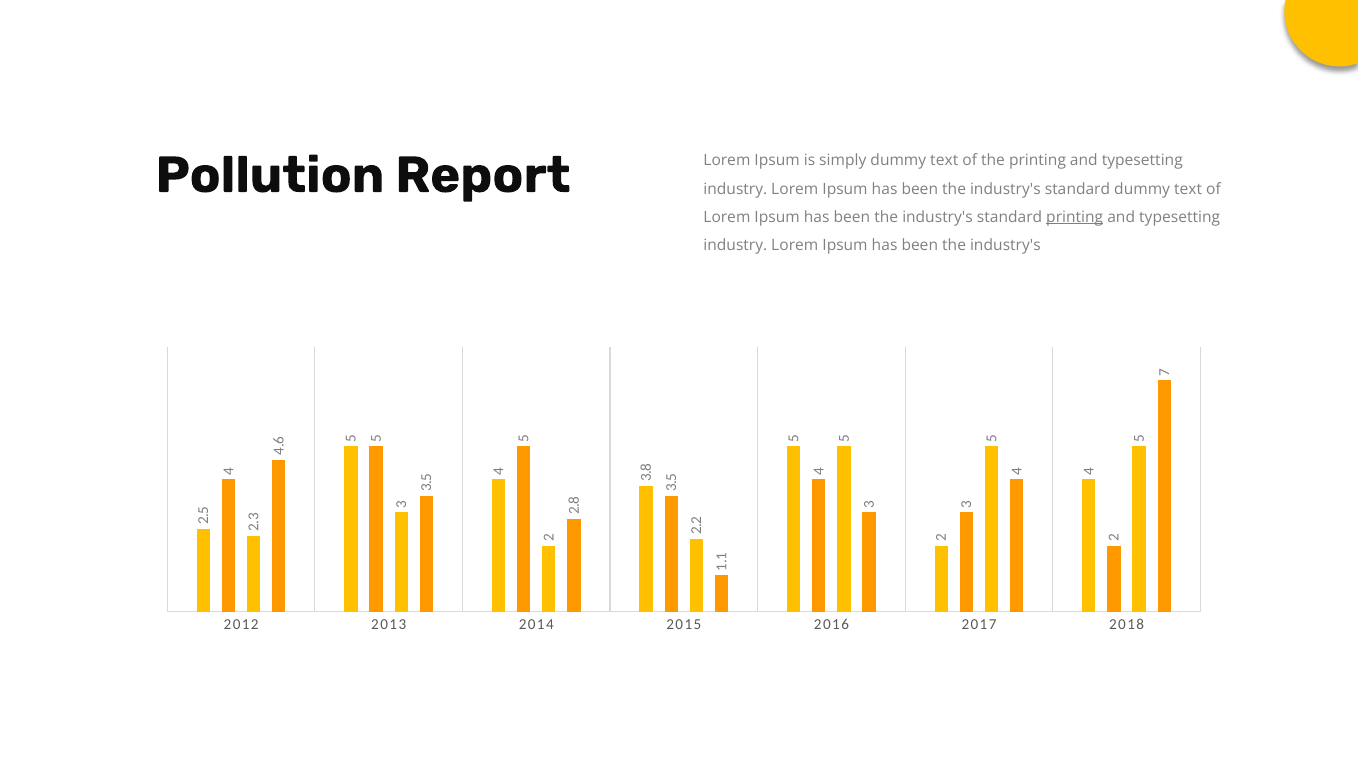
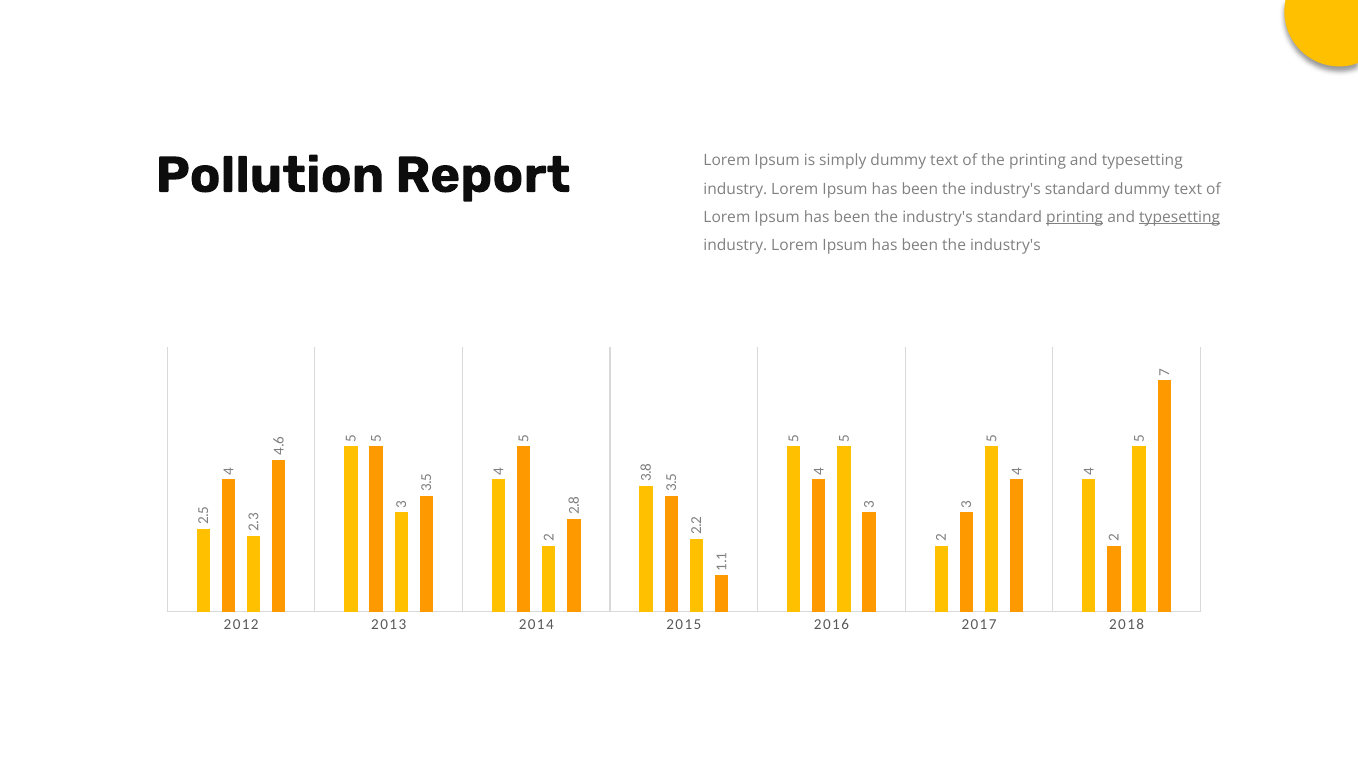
typesetting at (1180, 217) underline: none -> present
